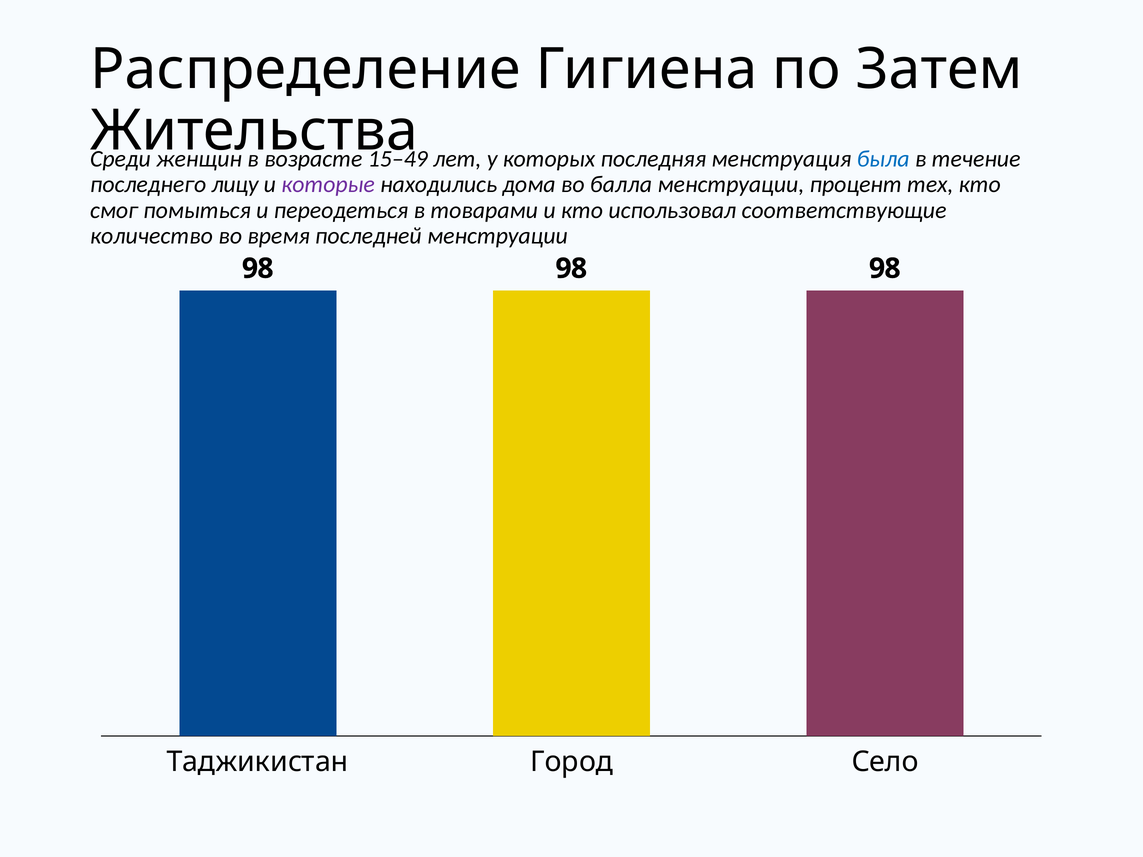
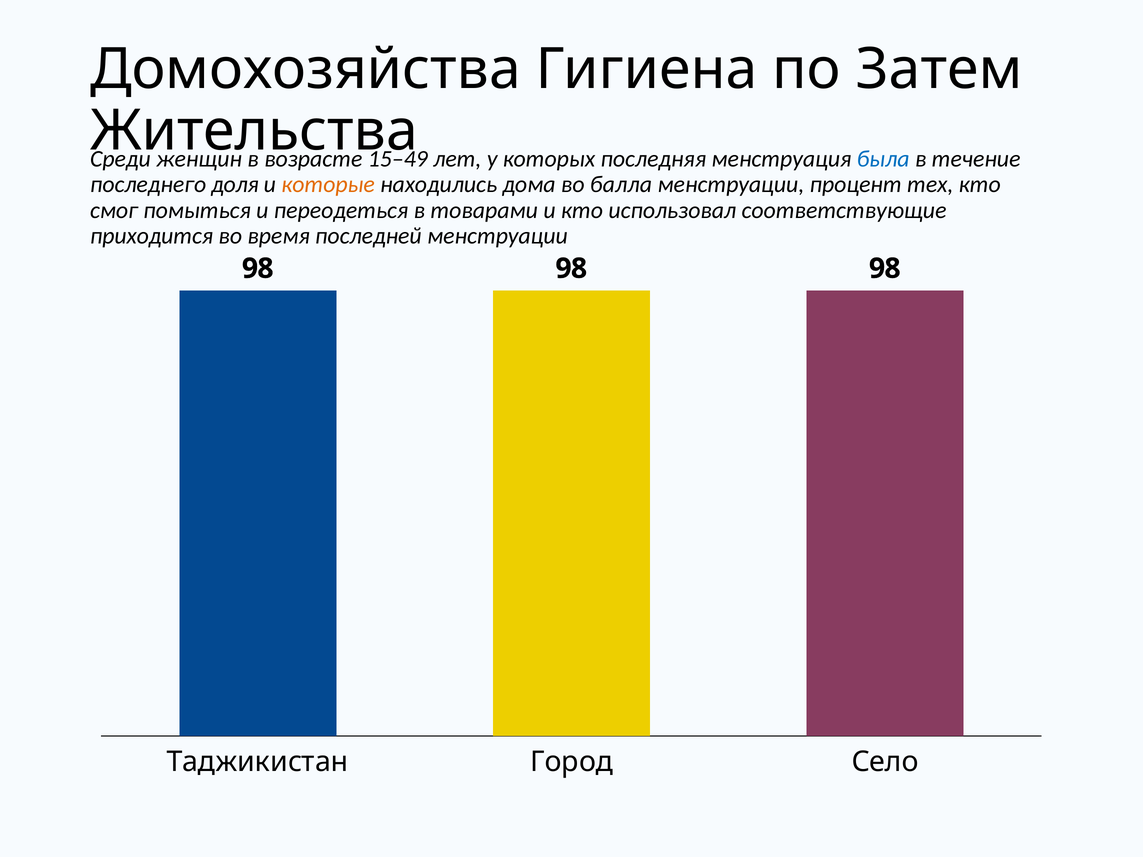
Распределение: Распределение -> Домохозяйства
лицу: лицу -> доля
которые colour: purple -> orange
количество: количество -> приходится
